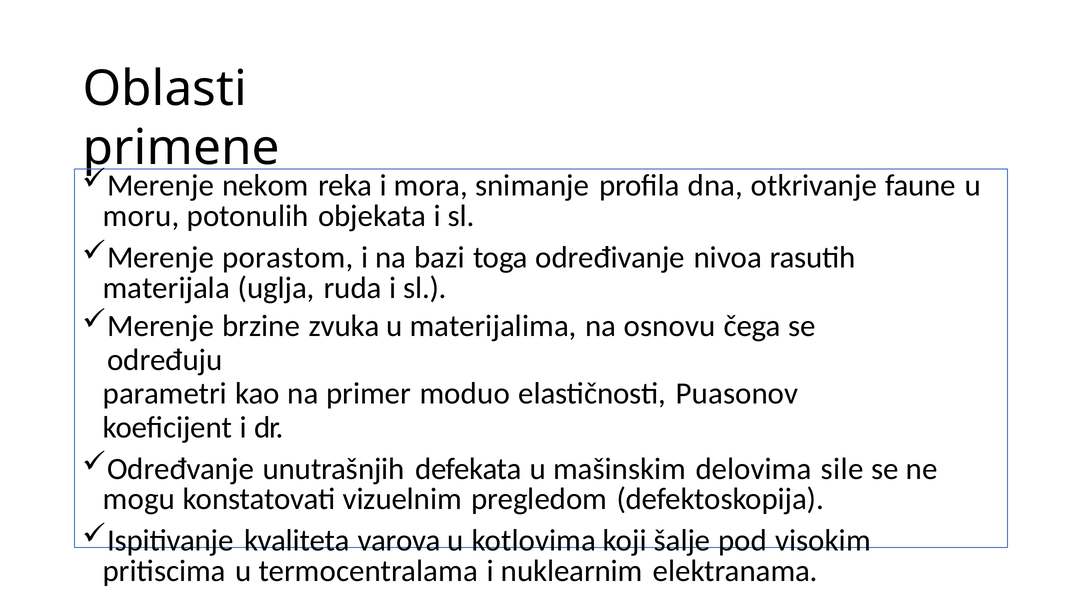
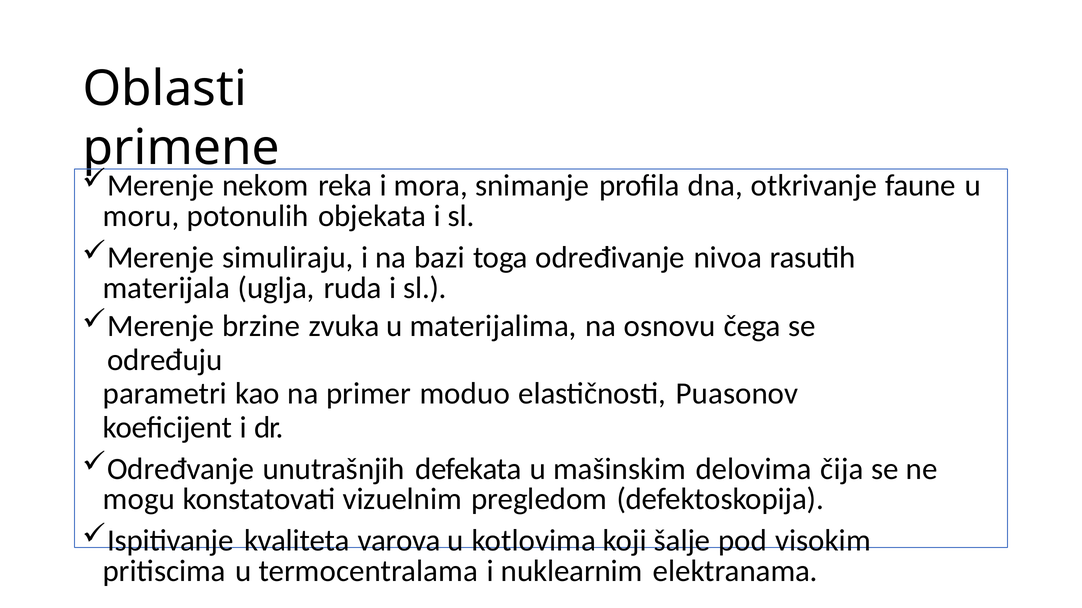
porastom: porastom -> simuliraju
sile: sile -> čija
